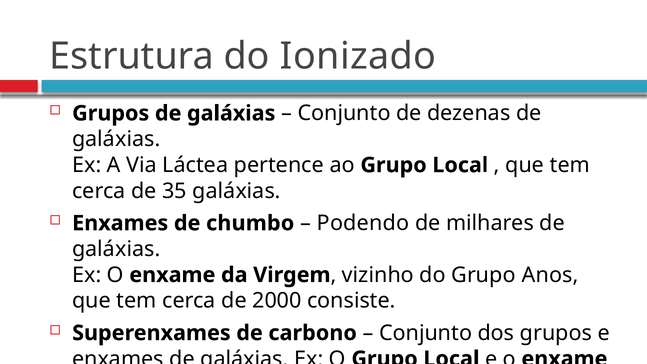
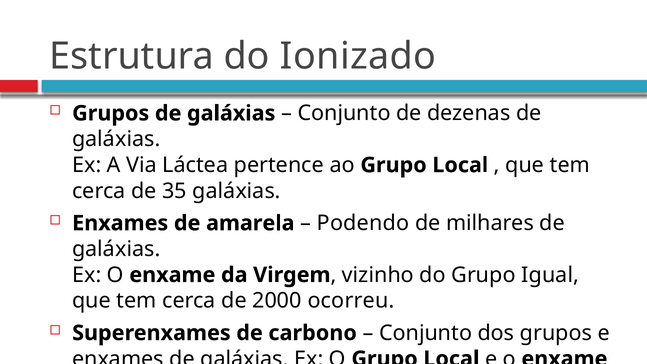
chumbo: chumbo -> amarela
Anos: Anos -> Igual
consiste: consiste -> ocorreu
